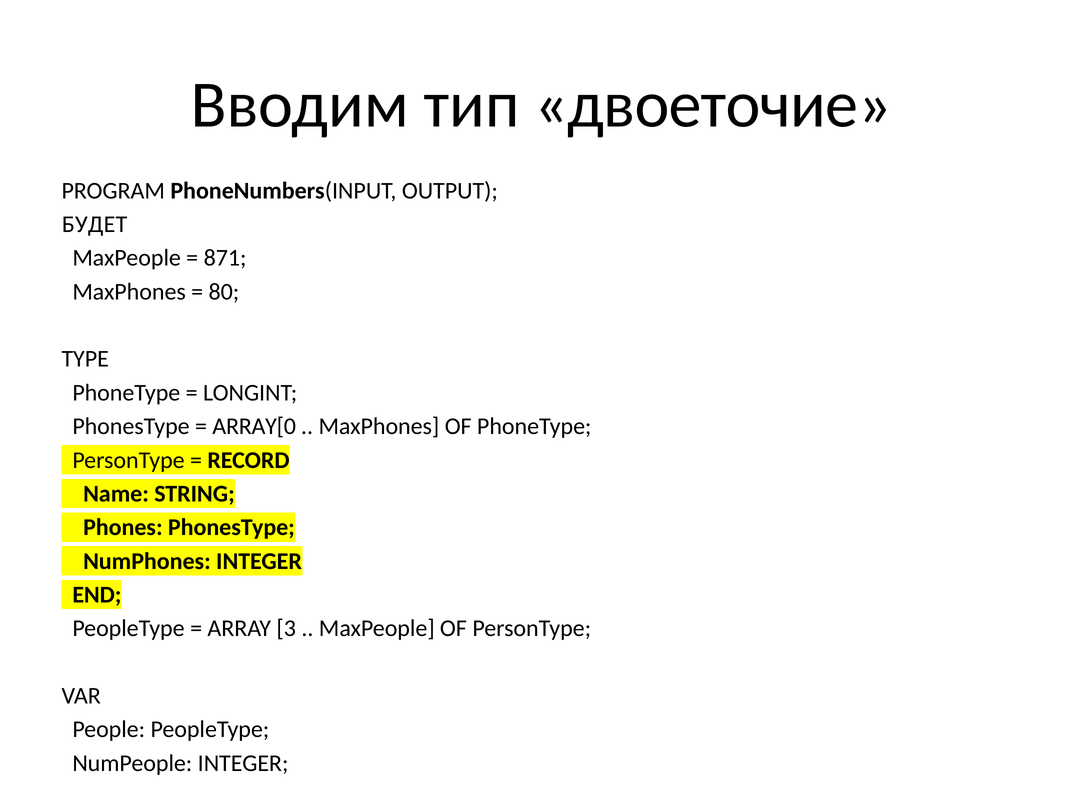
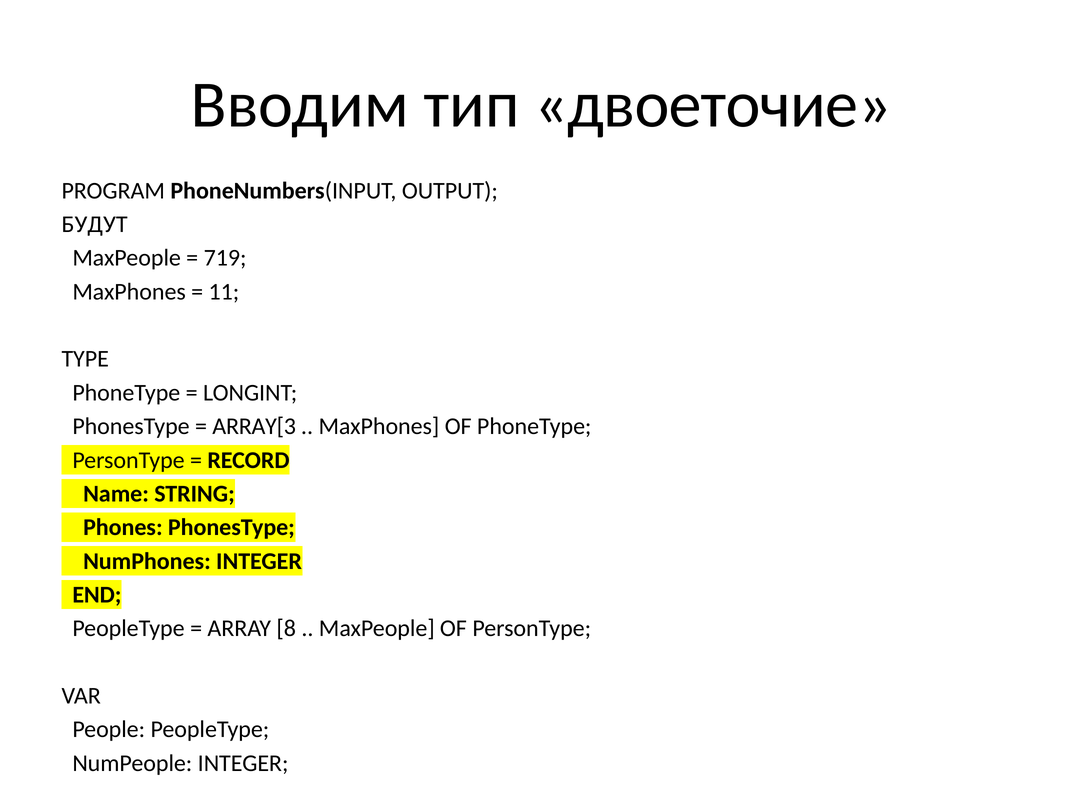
БУДЕТ: БУДЕТ -> БУДУТ
871: 871 -> 719
80: 80 -> 11
ARRAY[0: ARRAY[0 -> ARRAY[3
3: 3 -> 8
